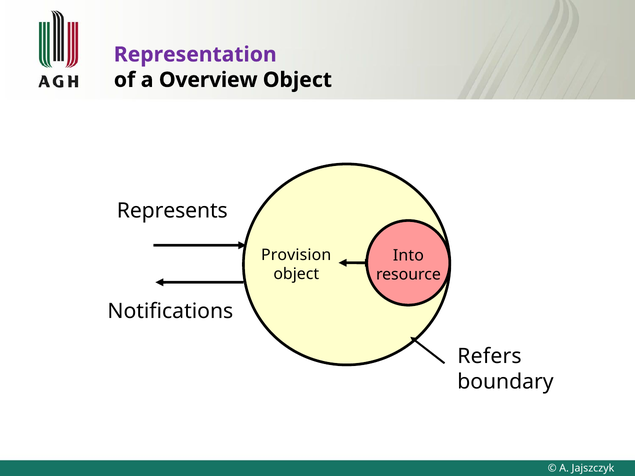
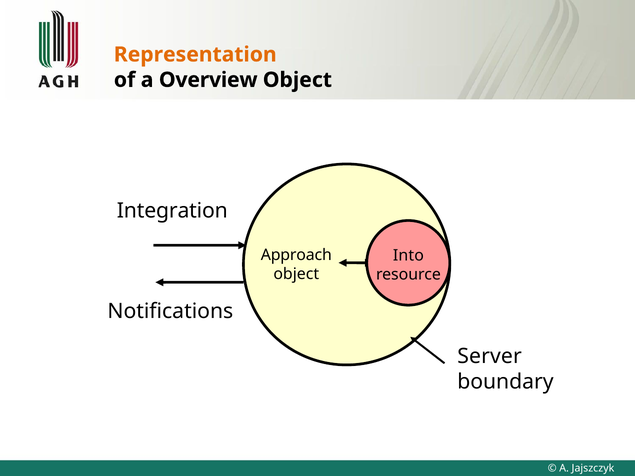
Representation colour: purple -> orange
Represents: Represents -> Integration
Provision: Provision -> Approach
Refers: Refers -> Server
